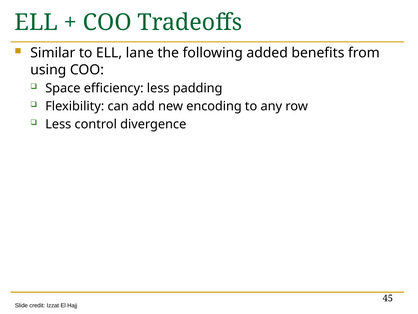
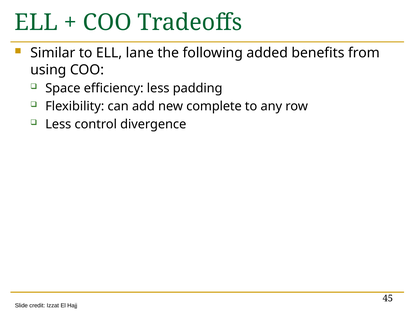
encoding: encoding -> complete
